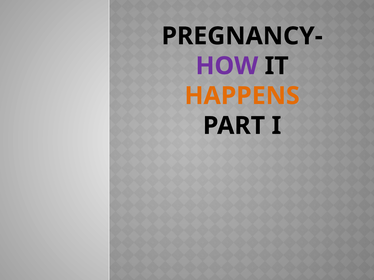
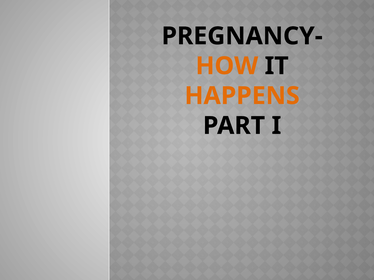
HOW colour: purple -> orange
